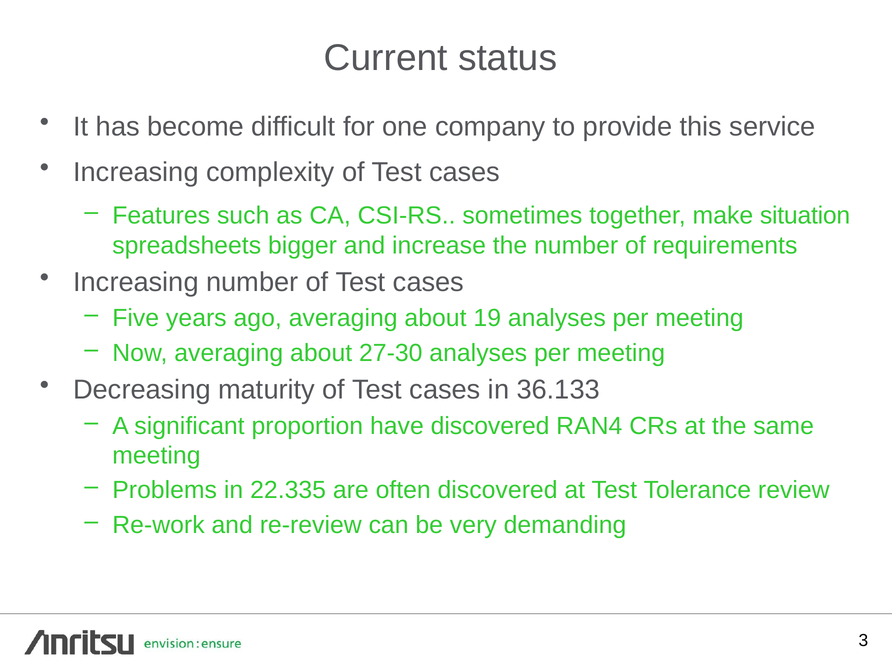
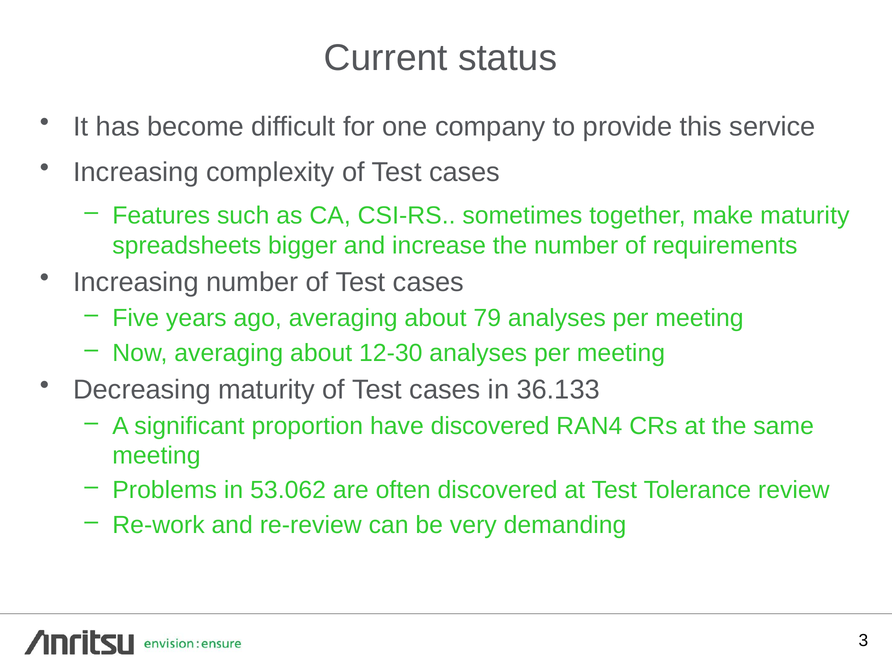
make situation: situation -> maturity
19: 19 -> 79
27-30: 27-30 -> 12-30
22.335: 22.335 -> 53.062
